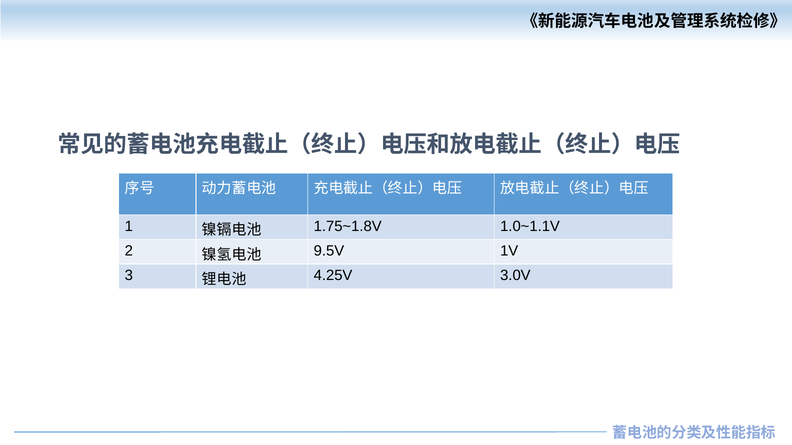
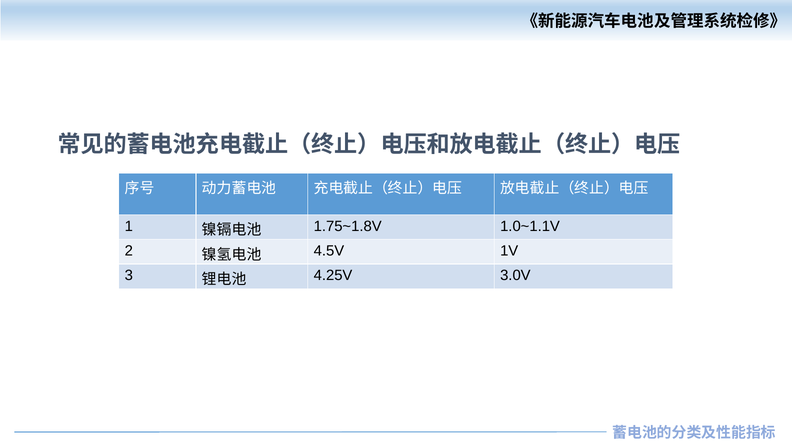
9.5V: 9.5V -> 4.5V
